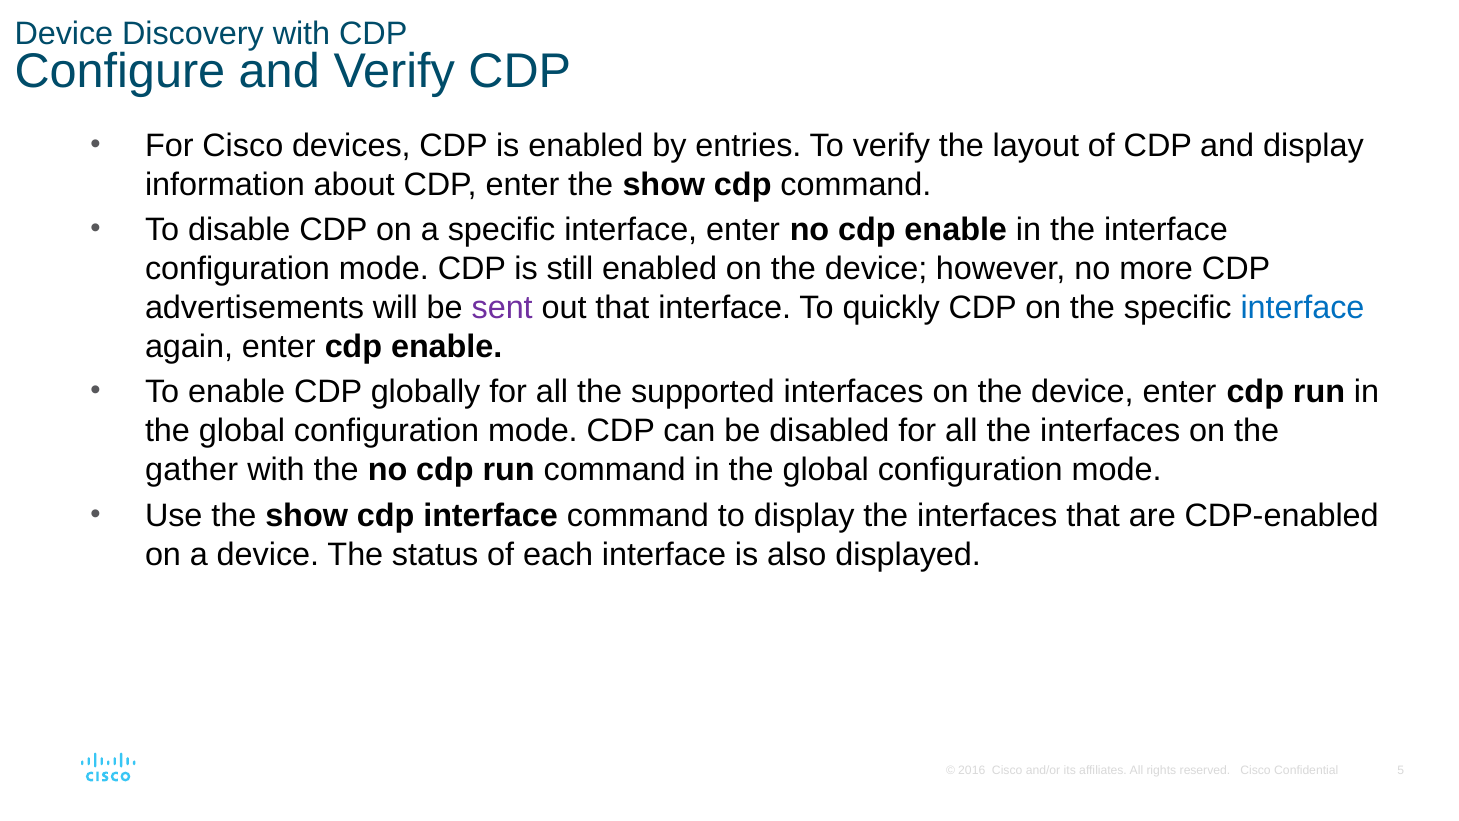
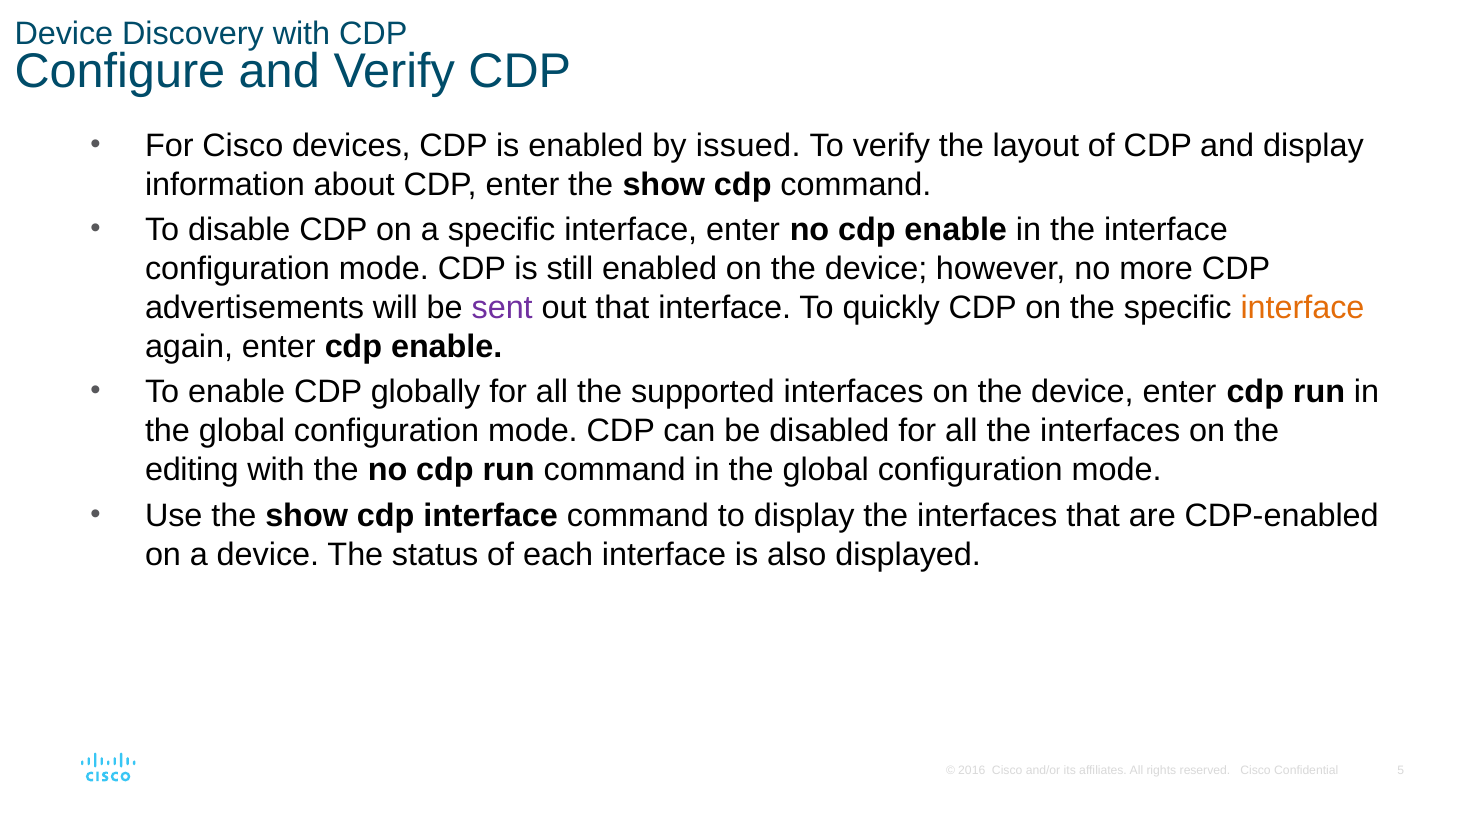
entries: entries -> issued
interface at (1303, 308) colour: blue -> orange
gather: gather -> editing
